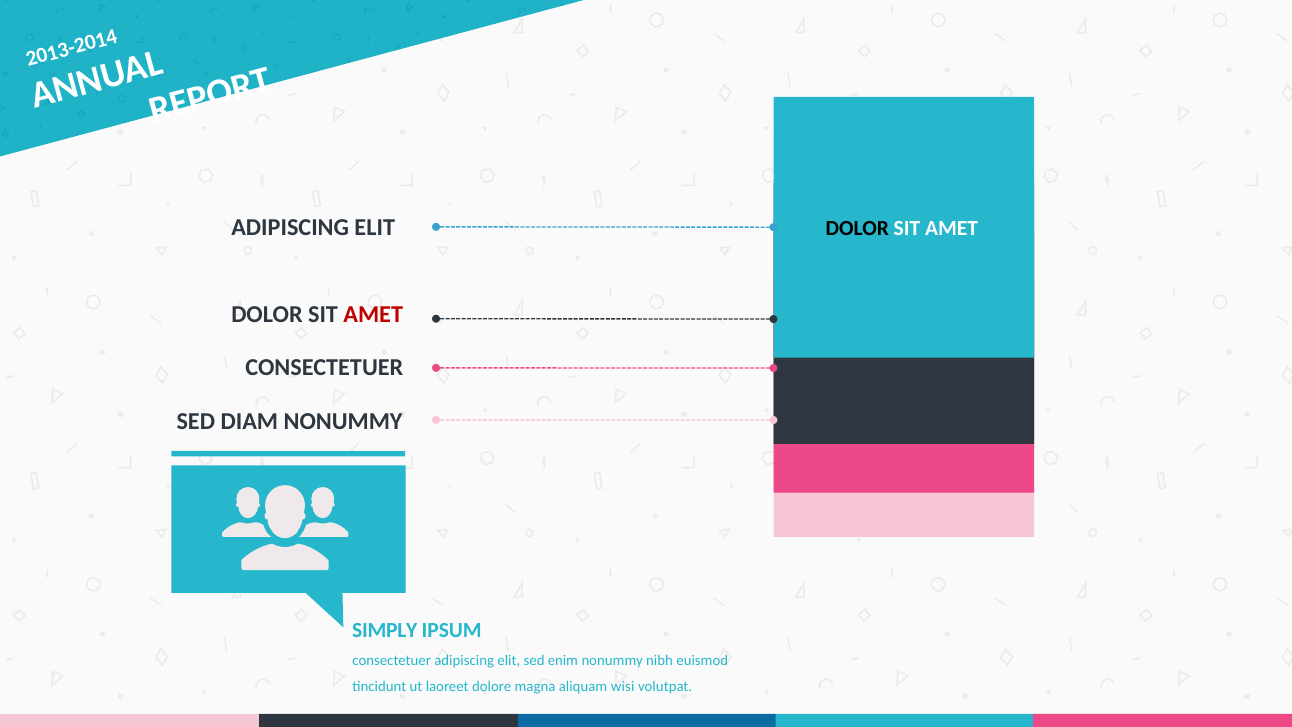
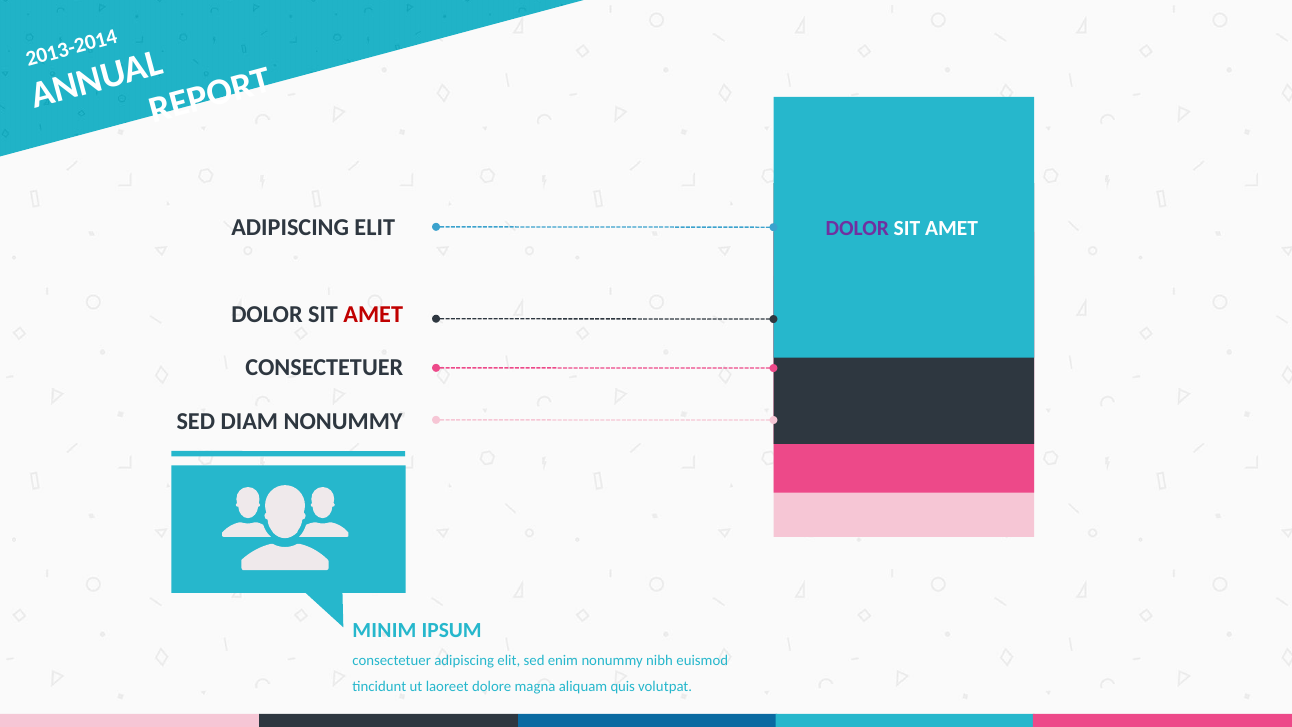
DOLOR at (857, 228) colour: black -> purple
SIMPLY: SIMPLY -> MINIM
wisi: wisi -> quis
